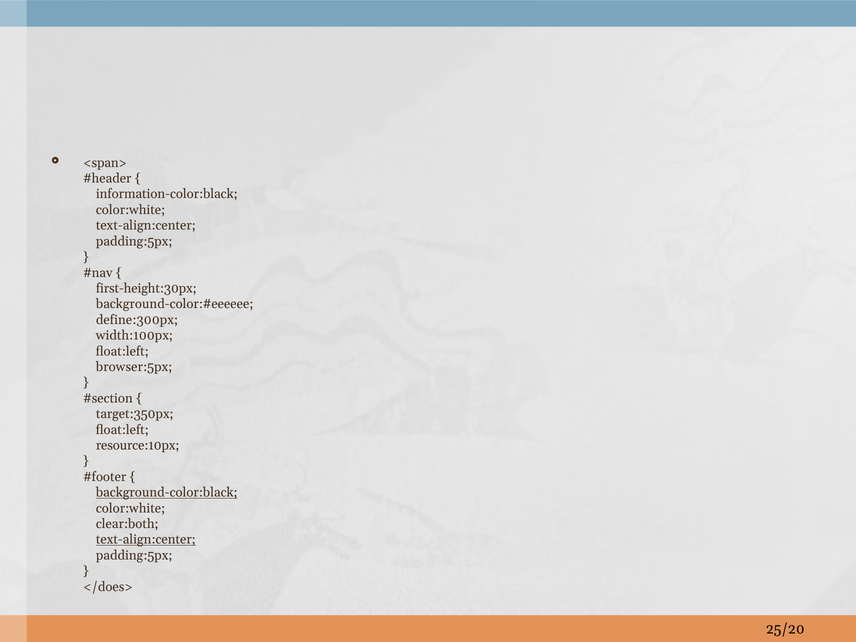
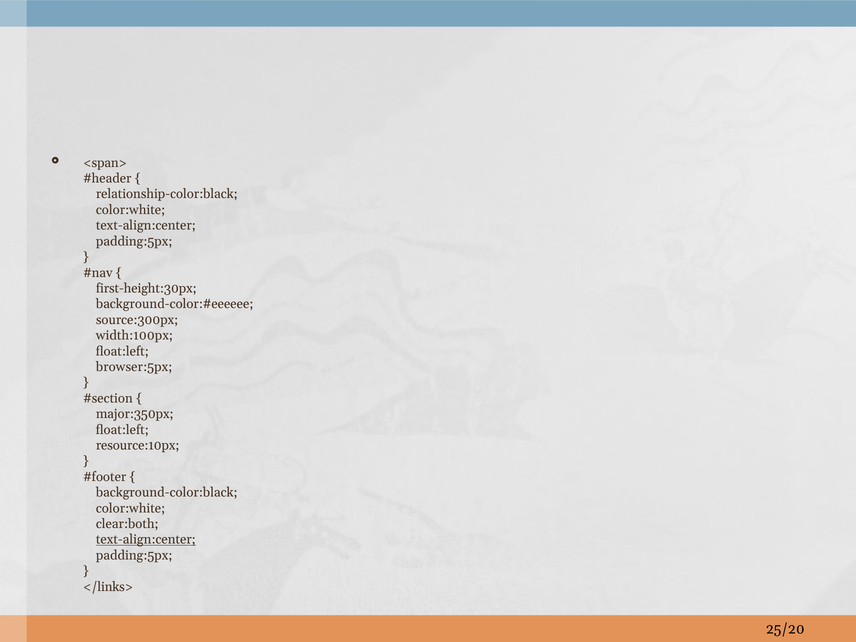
information-color:black: information-color:black -> relationship-color:black
define:300px: define:300px -> source:300px
target:350px: target:350px -> major:350px
background-color:black underline: present -> none
</does>: </does> -> </links>
